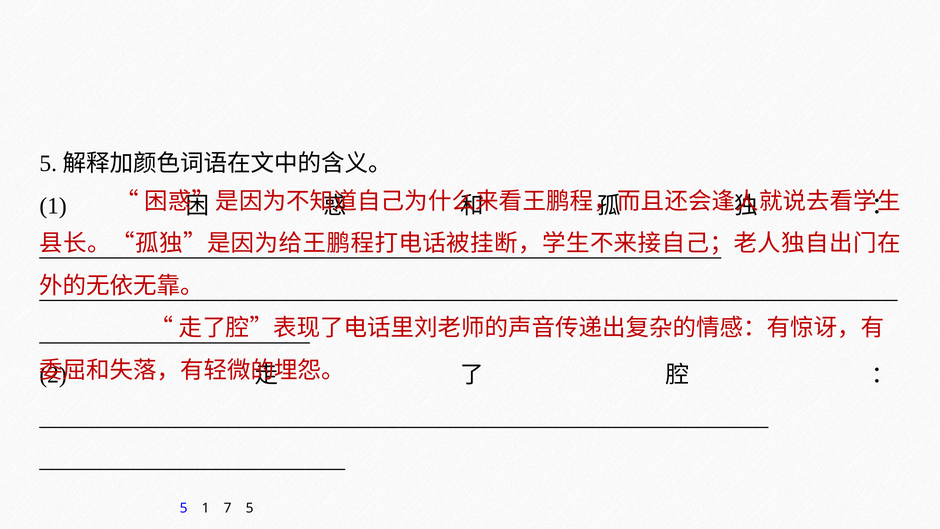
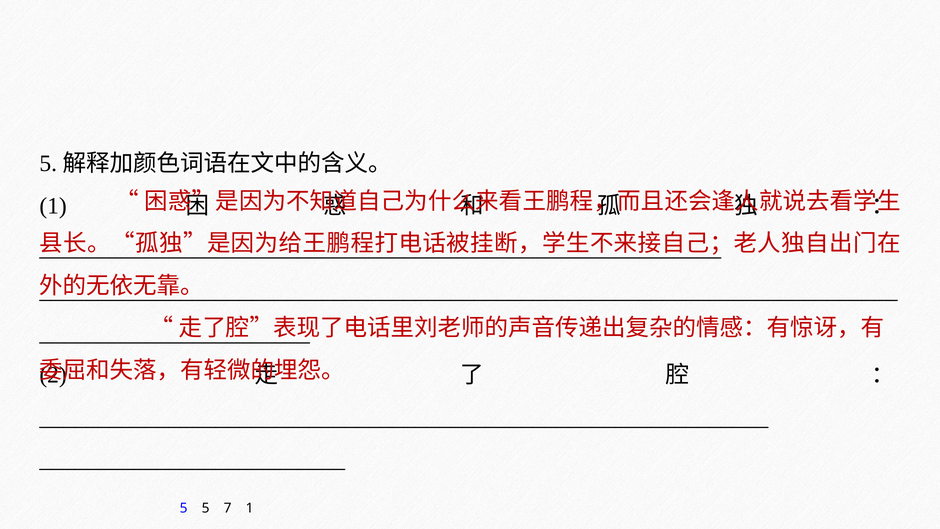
5 1: 1 -> 5
7 5: 5 -> 1
